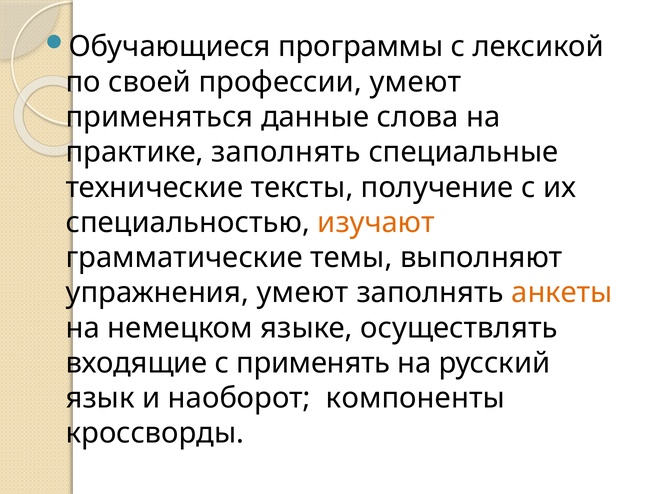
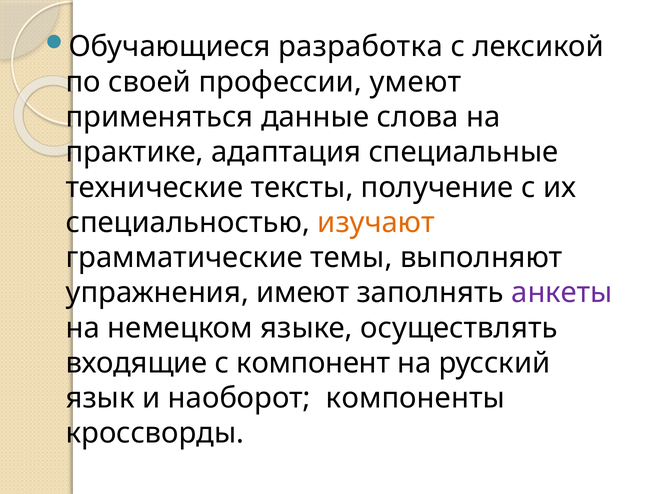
программы: программы -> разработка
практике заполнять: заполнять -> адаптация
упражнения умеют: умеют -> имеют
анкеты colour: orange -> purple
применять: применять -> компонент
